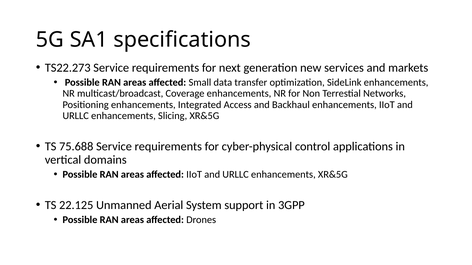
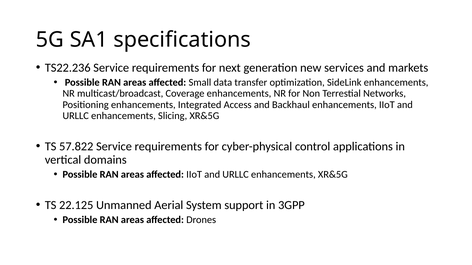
TS22.273: TS22.273 -> TS22.236
75.688: 75.688 -> 57.822
